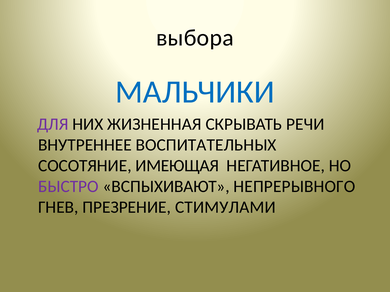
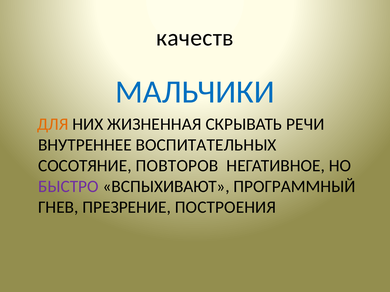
выбора: выбора -> качеств
ДЛЯ colour: purple -> orange
ИМЕЮЩАЯ: ИМЕЮЩАЯ -> ПОВТОРОВ
НЕПРЕРЫВНОГО: НЕПРЕРЫВНОГО -> ПРОГРАММНЫЙ
СТИМУЛАМИ: СТИМУЛАМИ -> ПОСТРОЕНИЯ
